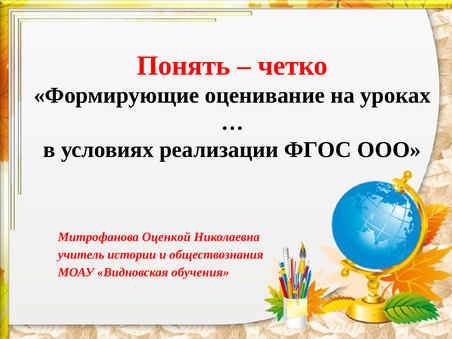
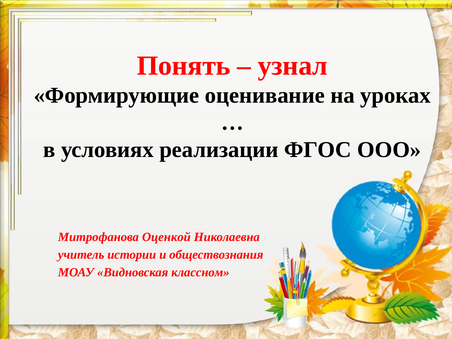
четко: четко -> узнал
обучения: обучения -> классном
